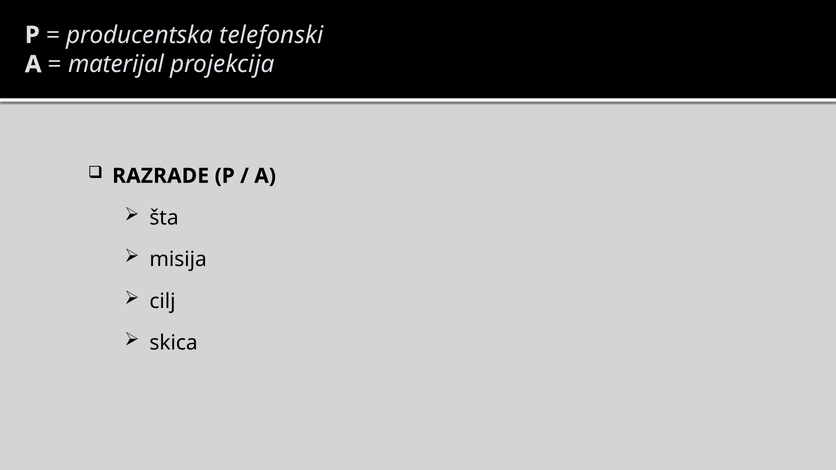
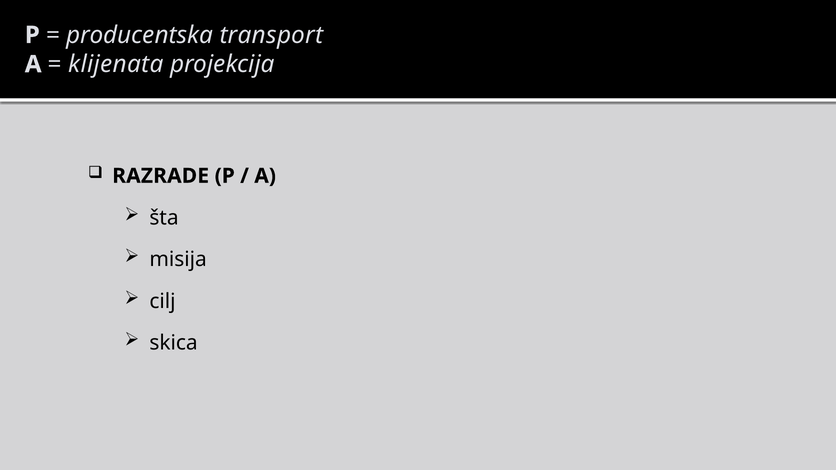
telefonski: telefonski -> transport
materijal: materijal -> klijenata
